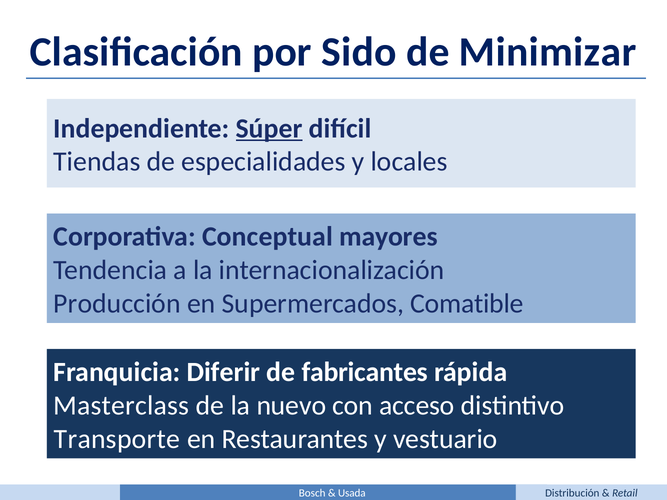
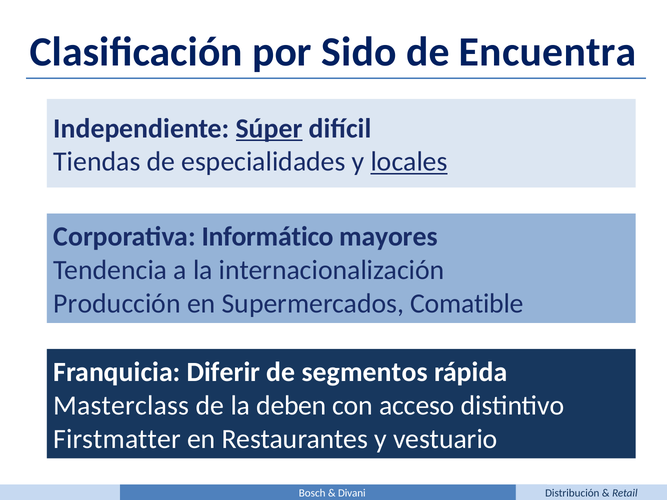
Minimizar: Minimizar -> Encuentra
locales underline: none -> present
Conceptual: Conceptual -> Informático
fabricantes: fabricantes -> segmentos
nuevo: nuevo -> deben
Transporte: Transporte -> Firstmatter
Usada: Usada -> Divani
